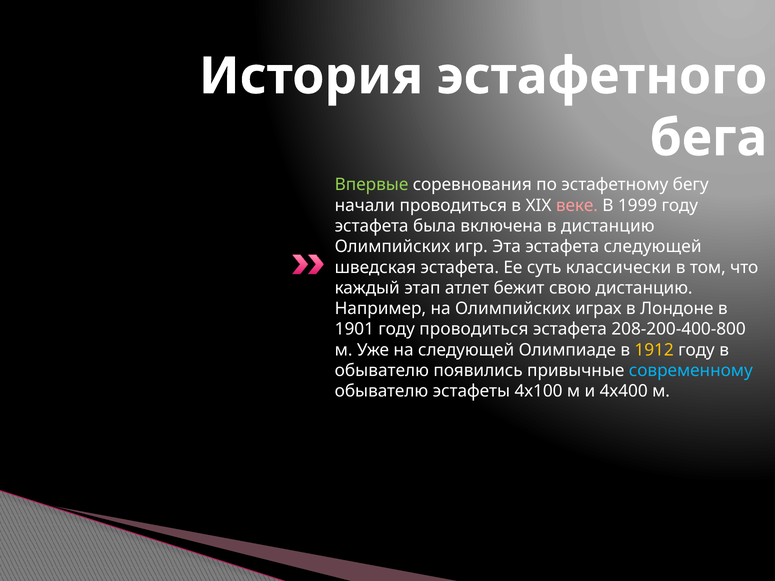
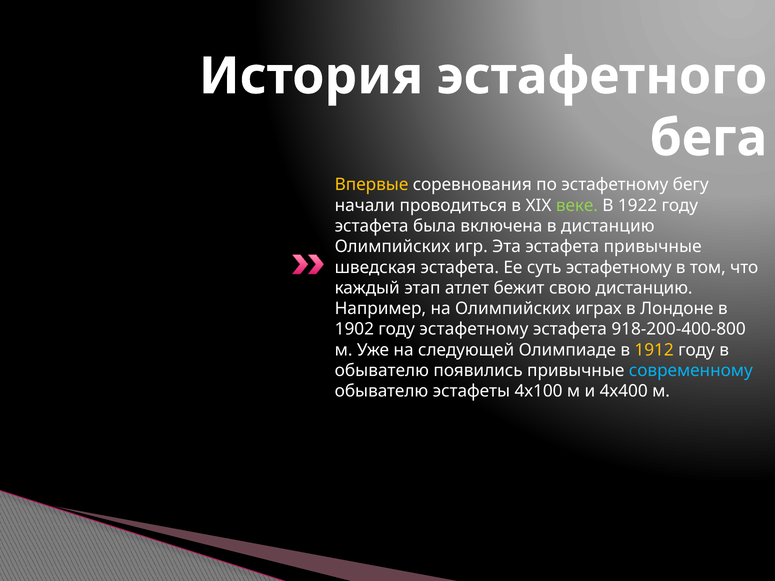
Впервые colour: light green -> yellow
веке colour: pink -> light green
1999: 1999 -> 1922
эстафета следующей: следующей -> привычные
суть классически: классически -> эстафетному
1901: 1901 -> 1902
году проводиться: проводиться -> эстафетному
208-200-400-800: 208-200-400-800 -> 918-200-400-800
